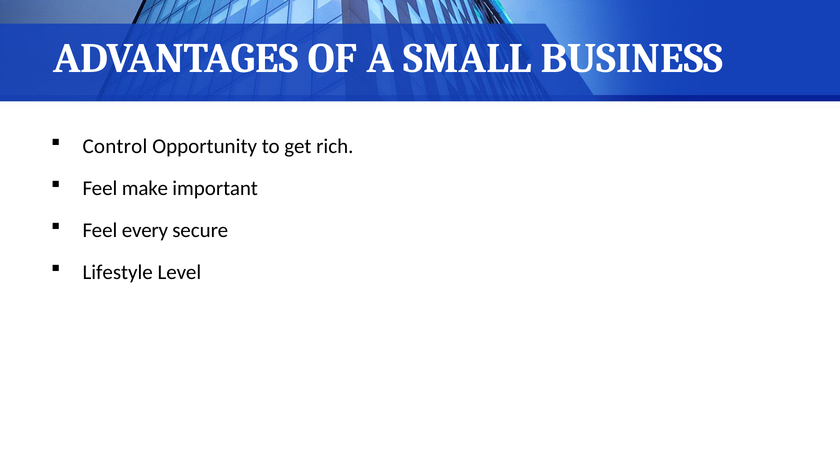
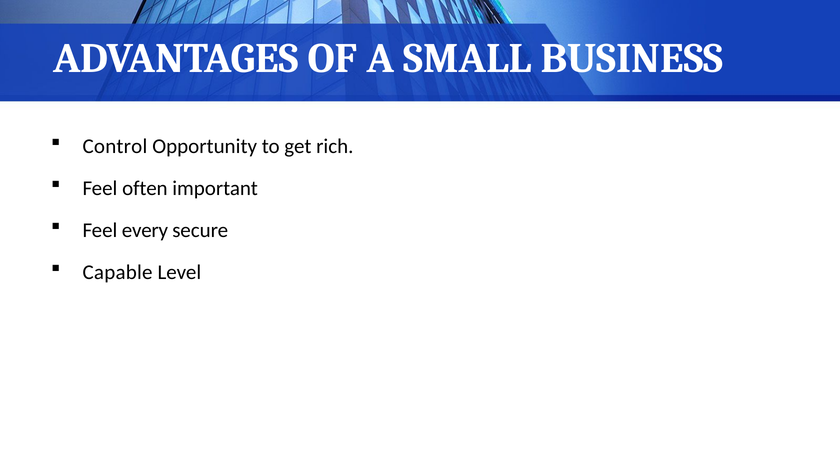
make: make -> often
Lifestyle: Lifestyle -> Capable
